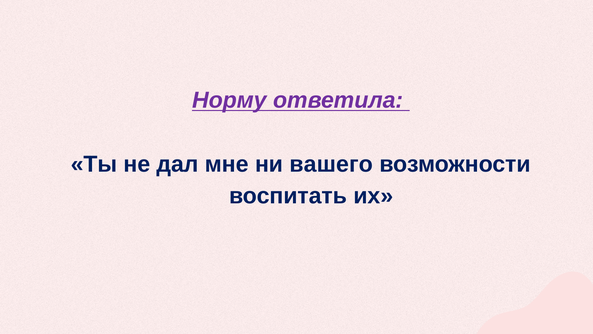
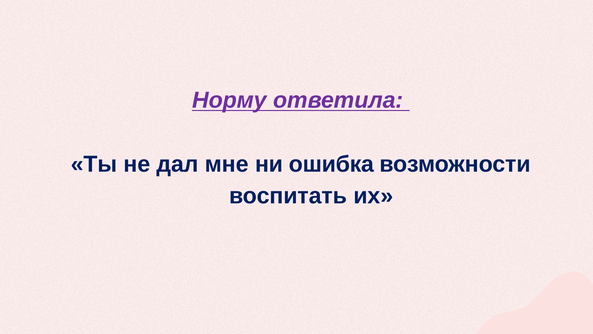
вашего: вашего -> ошибка
